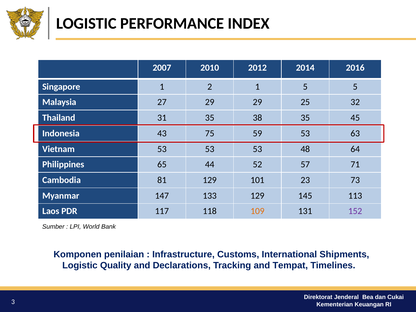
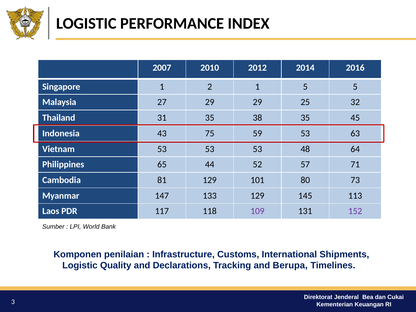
23: 23 -> 80
109 colour: orange -> purple
Tempat: Tempat -> Berupa
